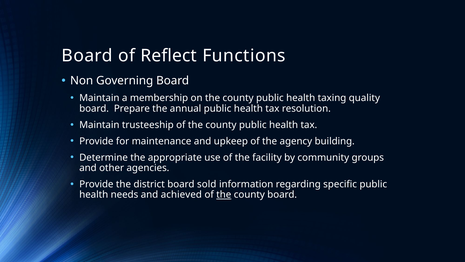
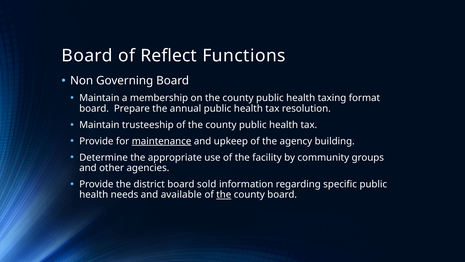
quality: quality -> format
maintenance underline: none -> present
achieved: achieved -> available
